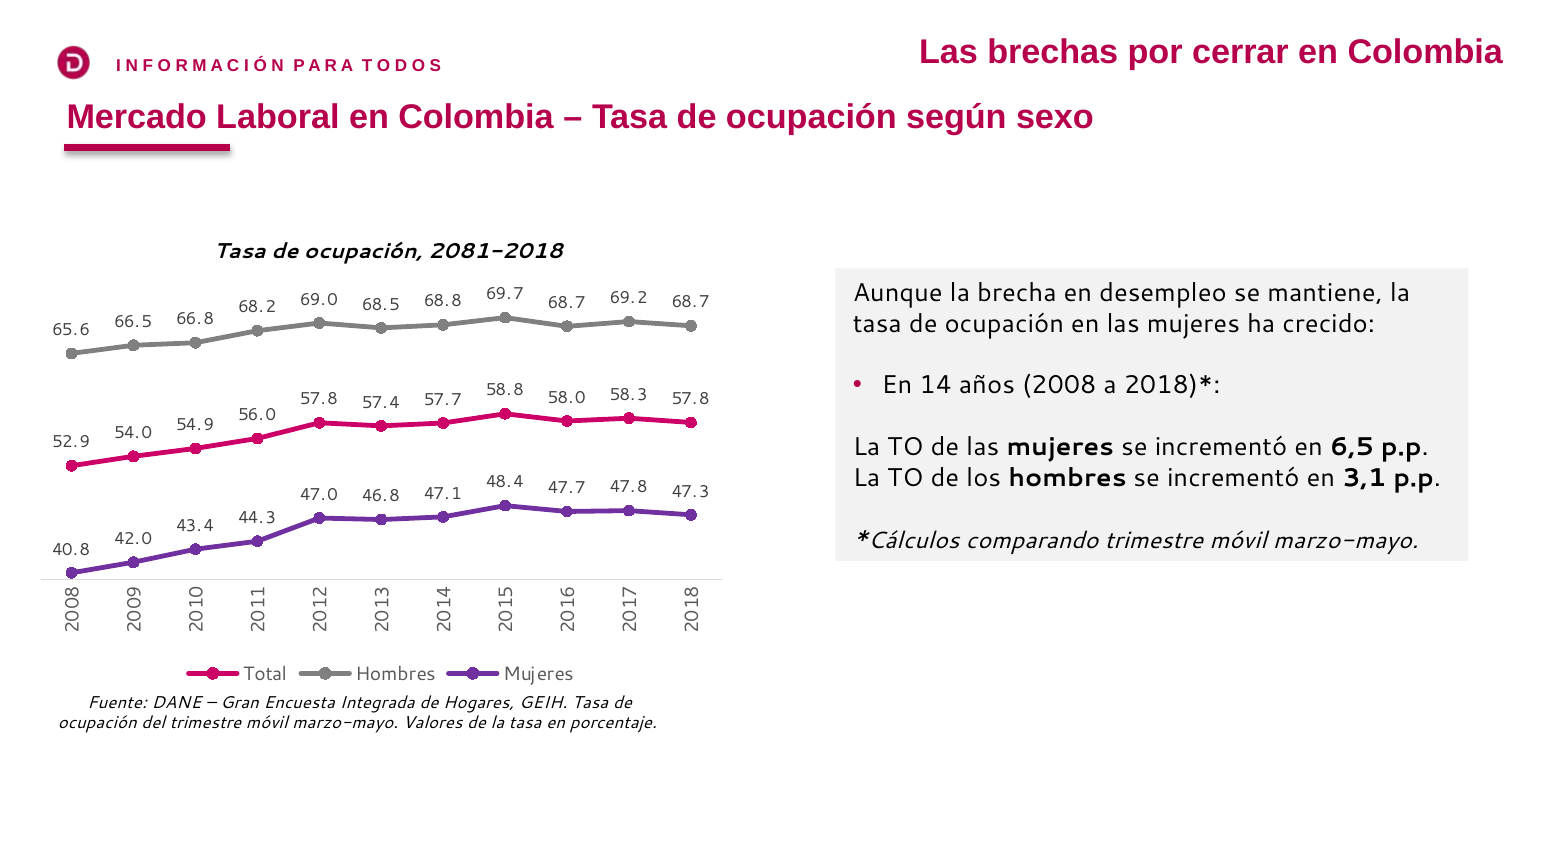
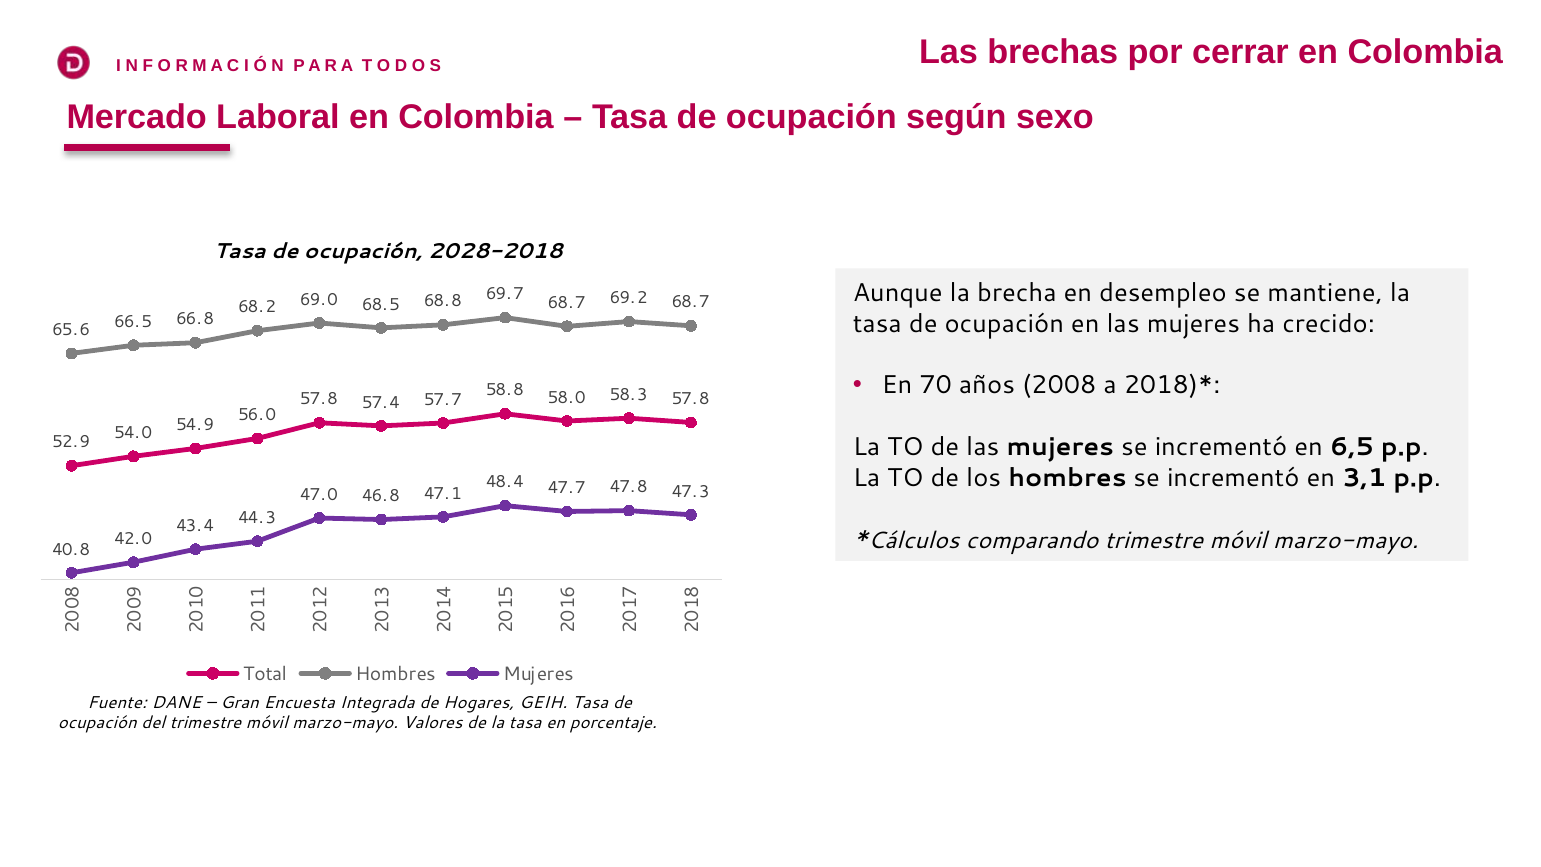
2081-2018: 2081-2018 -> 2028-2018
14: 14 -> 70
